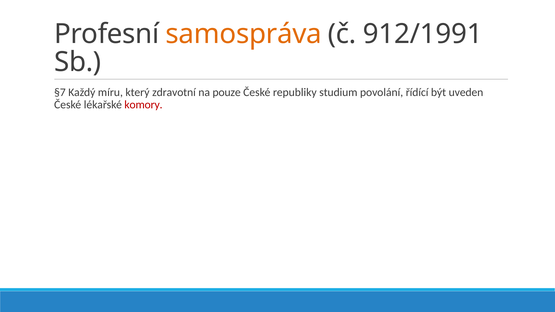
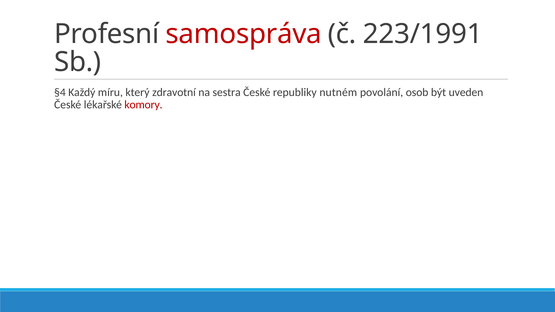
samospráva colour: orange -> red
912/1991: 912/1991 -> 223/1991
§7: §7 -> §4
pouze: pouze -> sestra
studium: studium -> nutném
řídící: řídící -> osob
